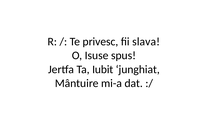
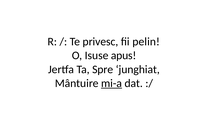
slava: slava -> pelin
spus: spus -> apus
Iubit: Iubit -> Spre
mi-a underline: none -> present
